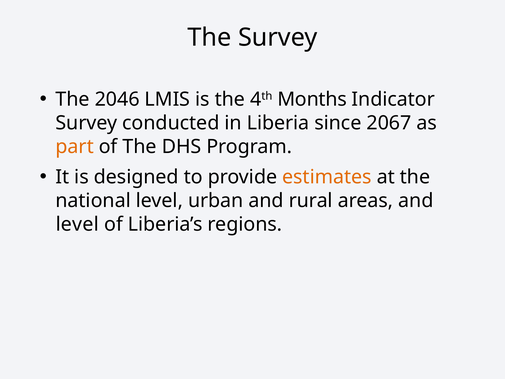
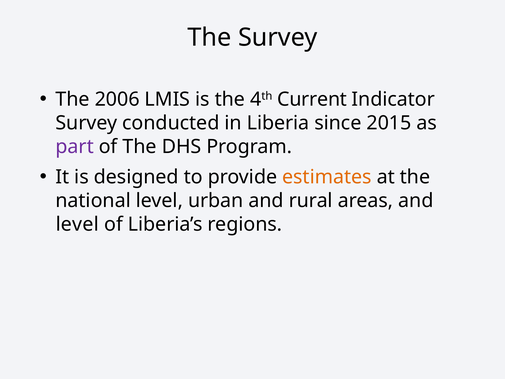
2046: 2046 -> 2006
Months: Months -> Current
2067: 2067 -> 2015
part colour: orange -> purple
